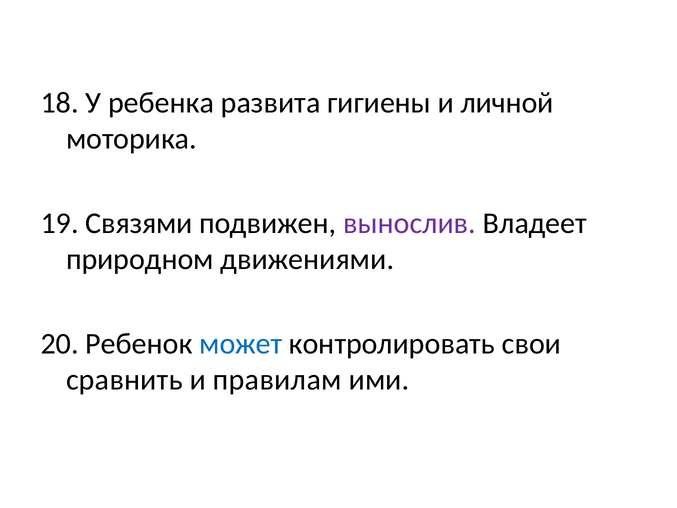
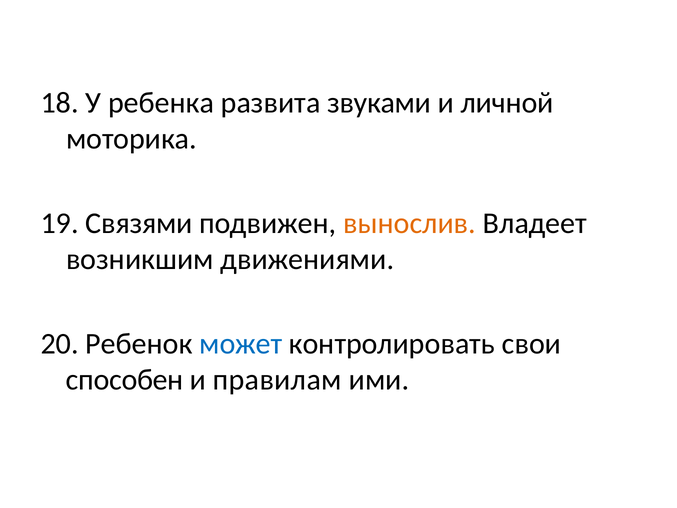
гигиены: гигиены -> звуками
вынослив colour: purple -> orange
природном: природном -> возникшим
сравнить: сравнить -> способен
